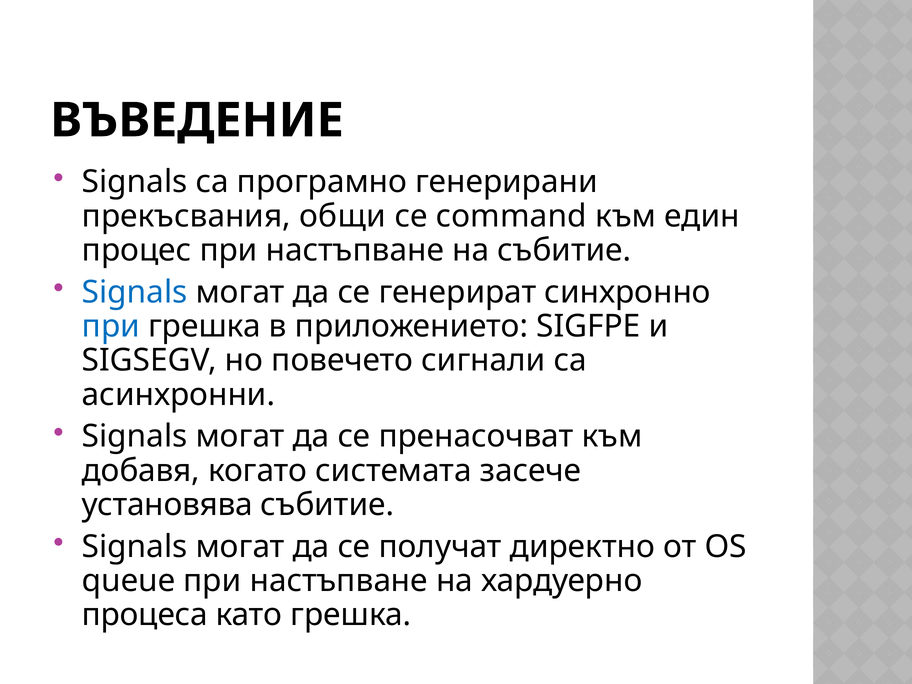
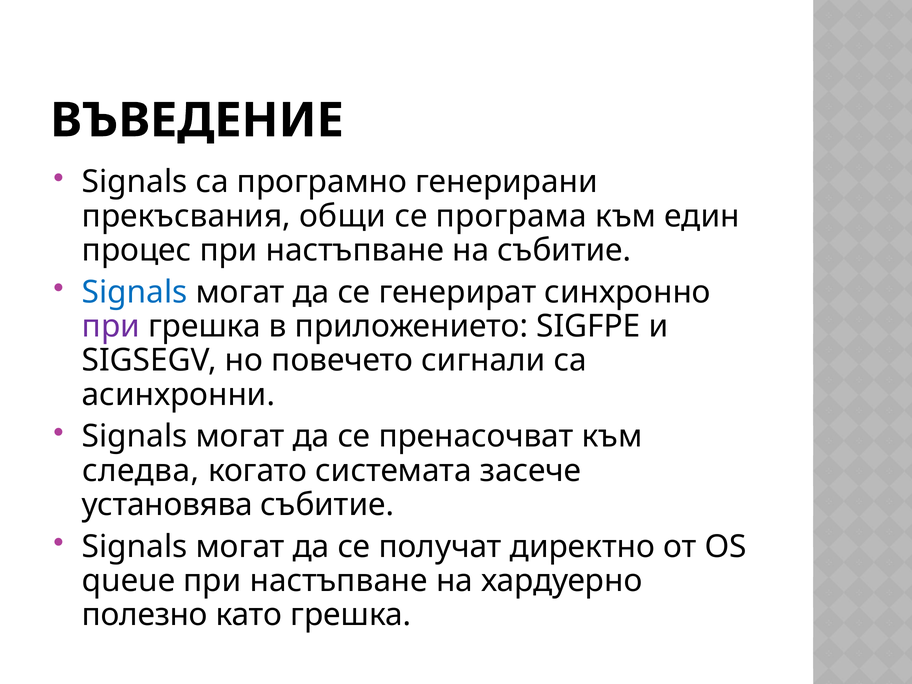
command: command -> програма
при at (111, 326) colour: blue -> purple
добавя: добавя -> следва
процеса: процеса -> полезно
